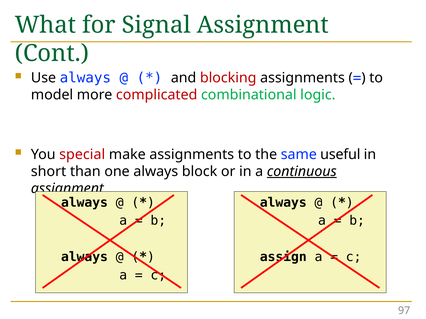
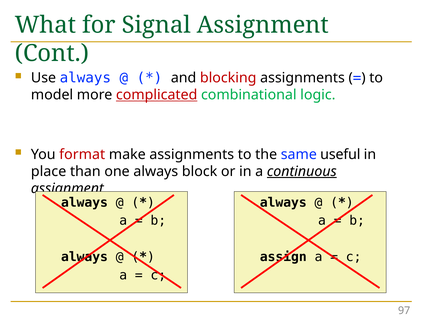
complicated underline: none -> present
special: special -> format
short: short -> place
